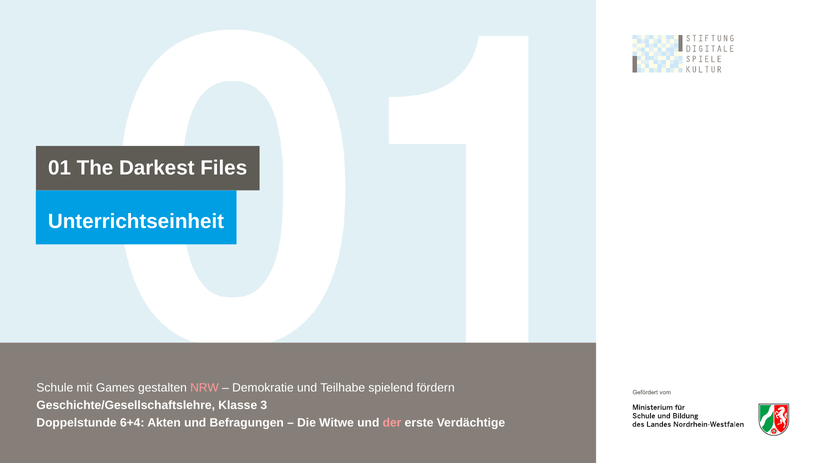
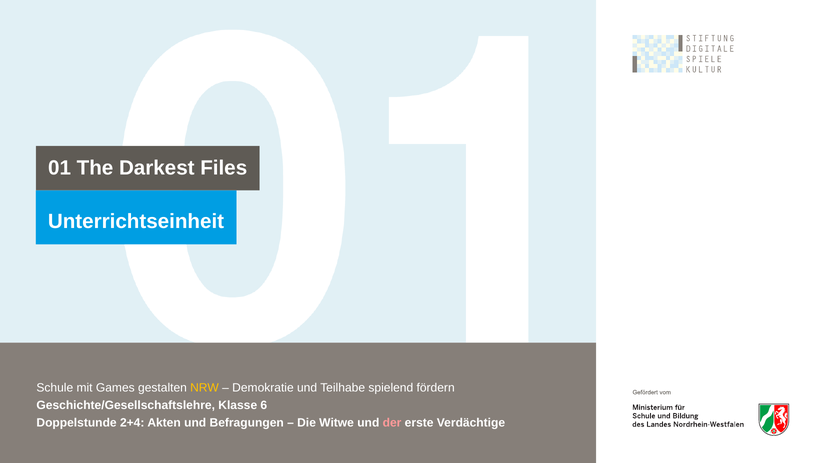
NRW colour: pink -> yellow
3: 3 -> 6
6+4: 6+4 -> 2+4
